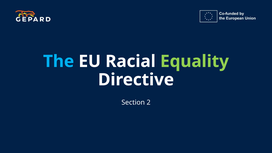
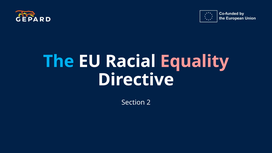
Equality colour: light green -> pink
